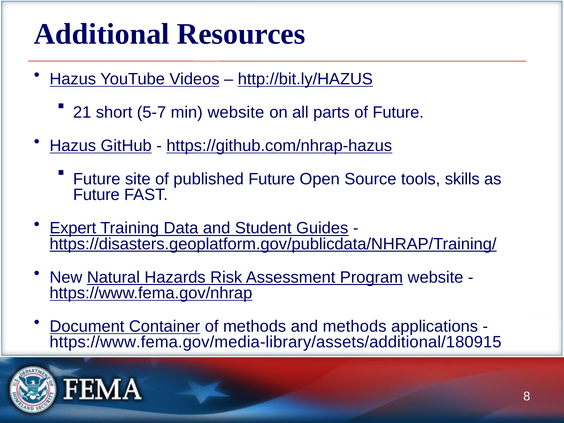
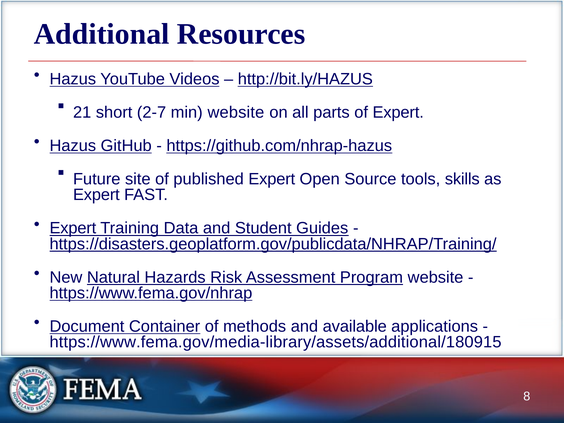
5-7: 5-7 -> 2-7
of Future: Future -> Expert
published Future: Future -> Expert
Future at (96, 195): Future -> Expert
and methods: methods -> available
